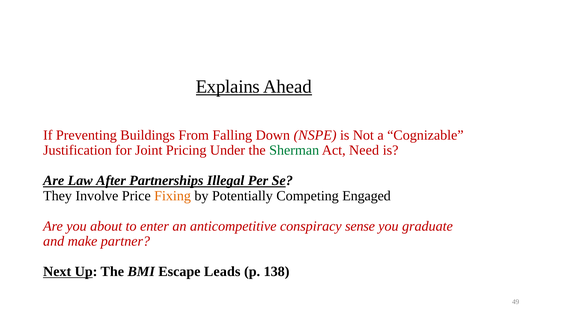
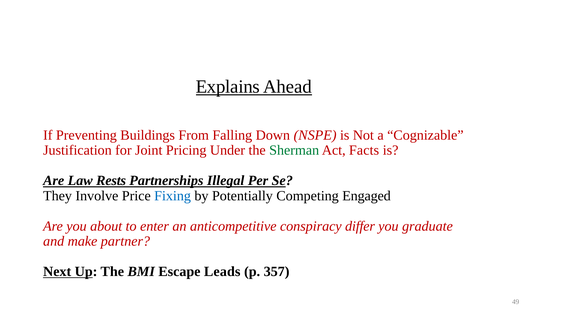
Need: Need -> Facts
After: After -> Rests
Fixing colour: orange -> blue
sense: sense -> differ
138: 138 -> 357
